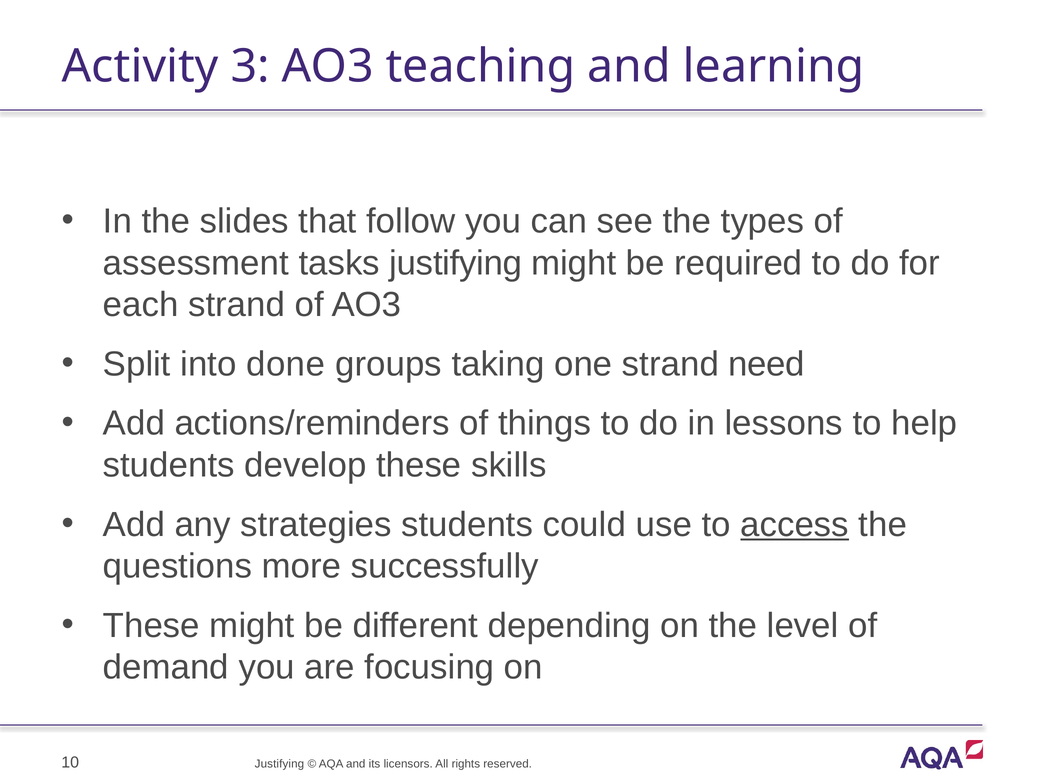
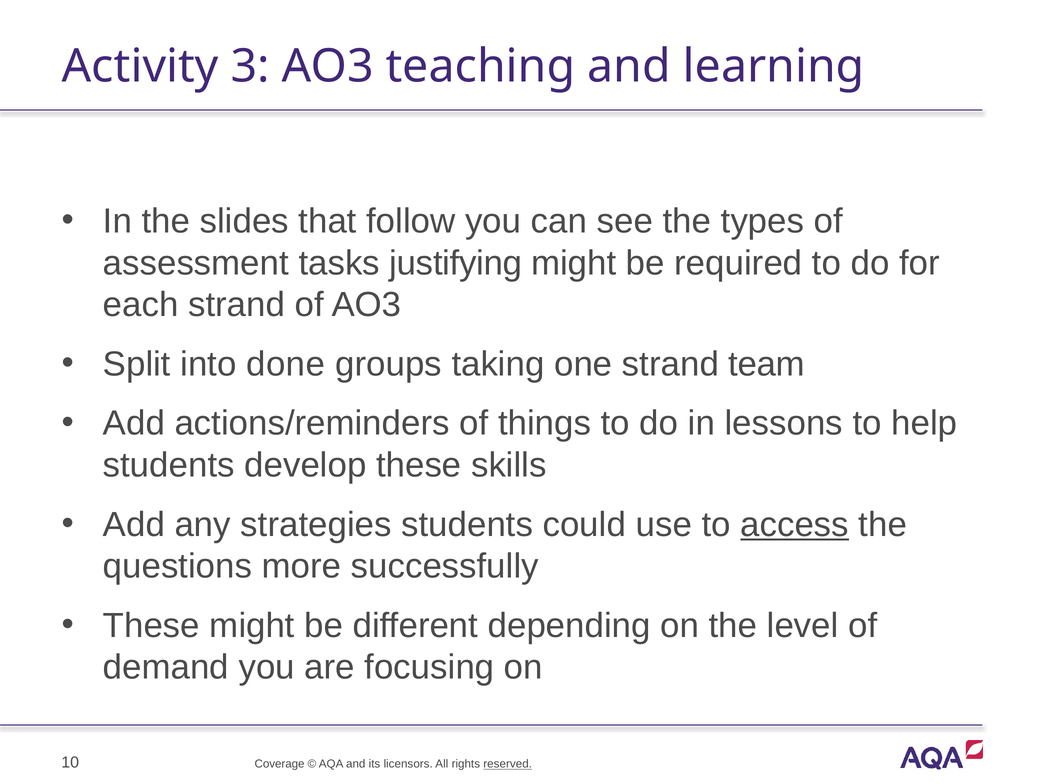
need: need -> team
Justifying at (279, 765): Justifying -> Coverage
reserved underline: none -> present
